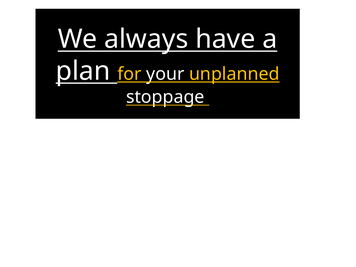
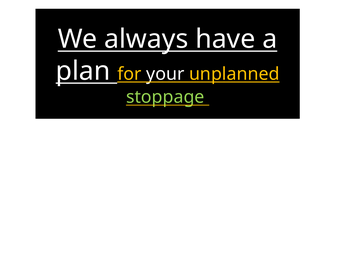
stoppage colour: white -> light green
